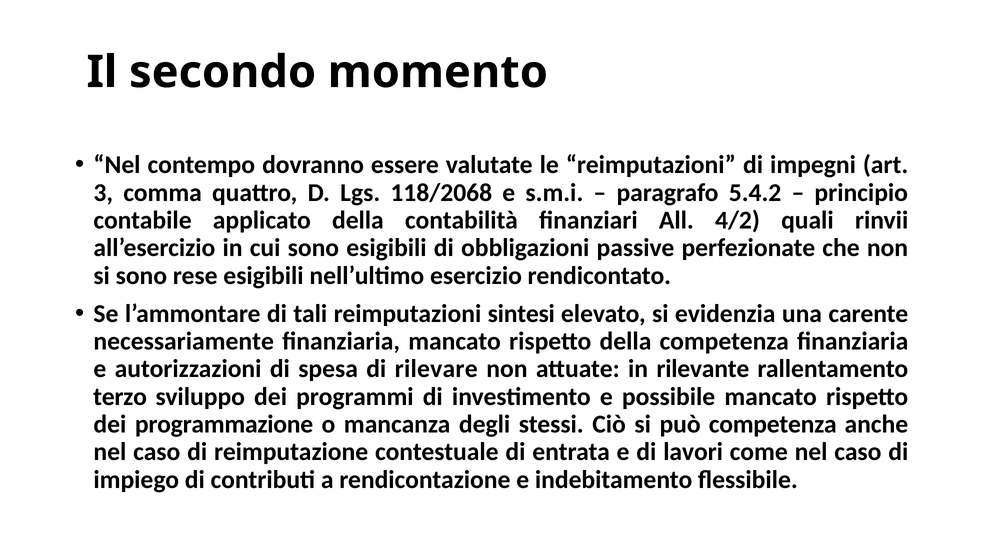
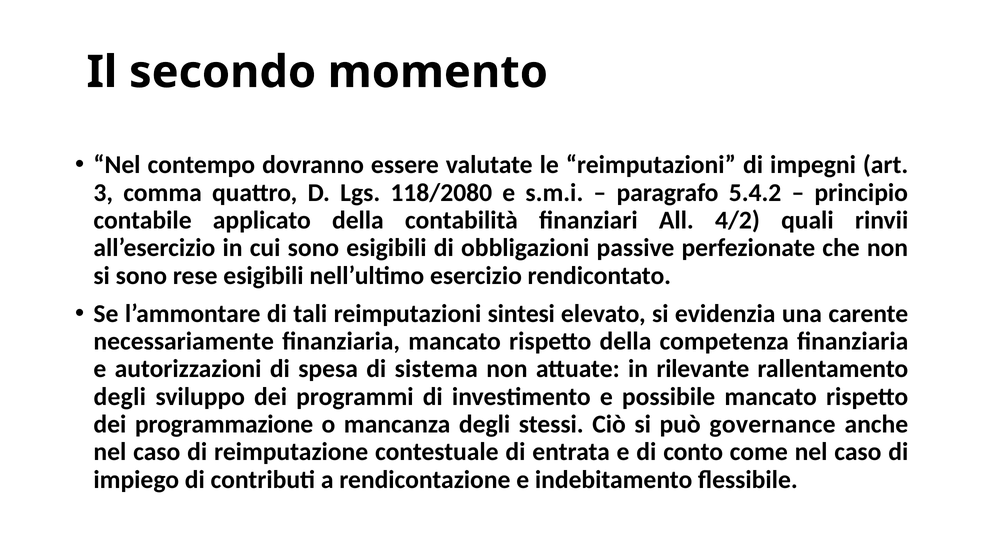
118/2068: 118/2068 -> 118/2080
rilevare: rilevare -> sistema
terzo at (120, 396): terzo -> degli
può competenza: competenza -> governance
lavori: lavori -> conto
